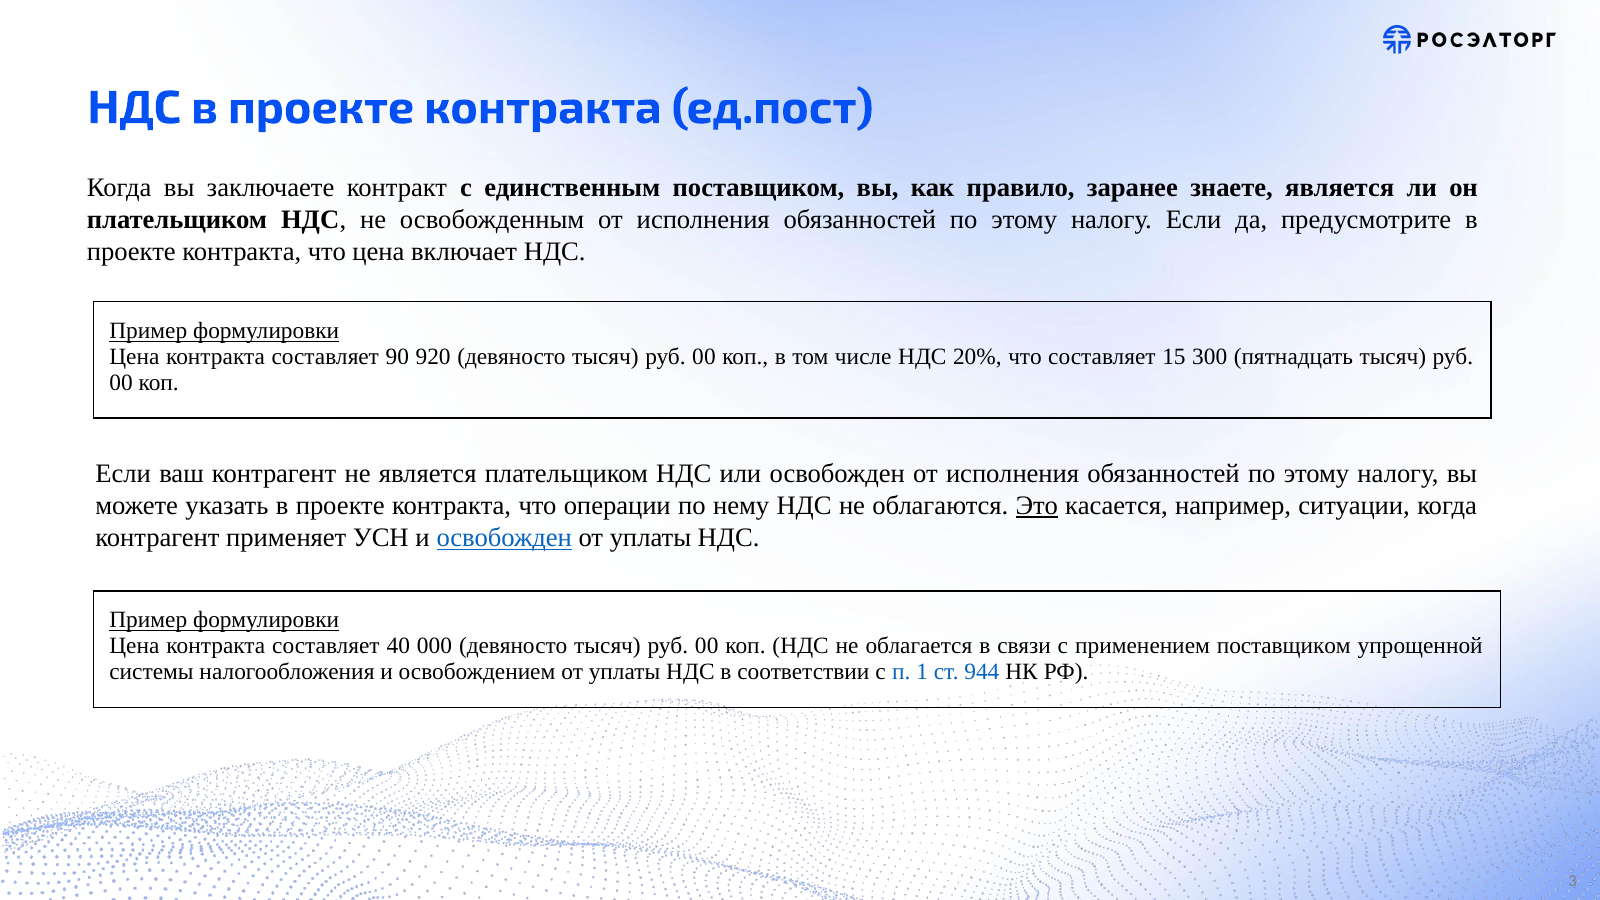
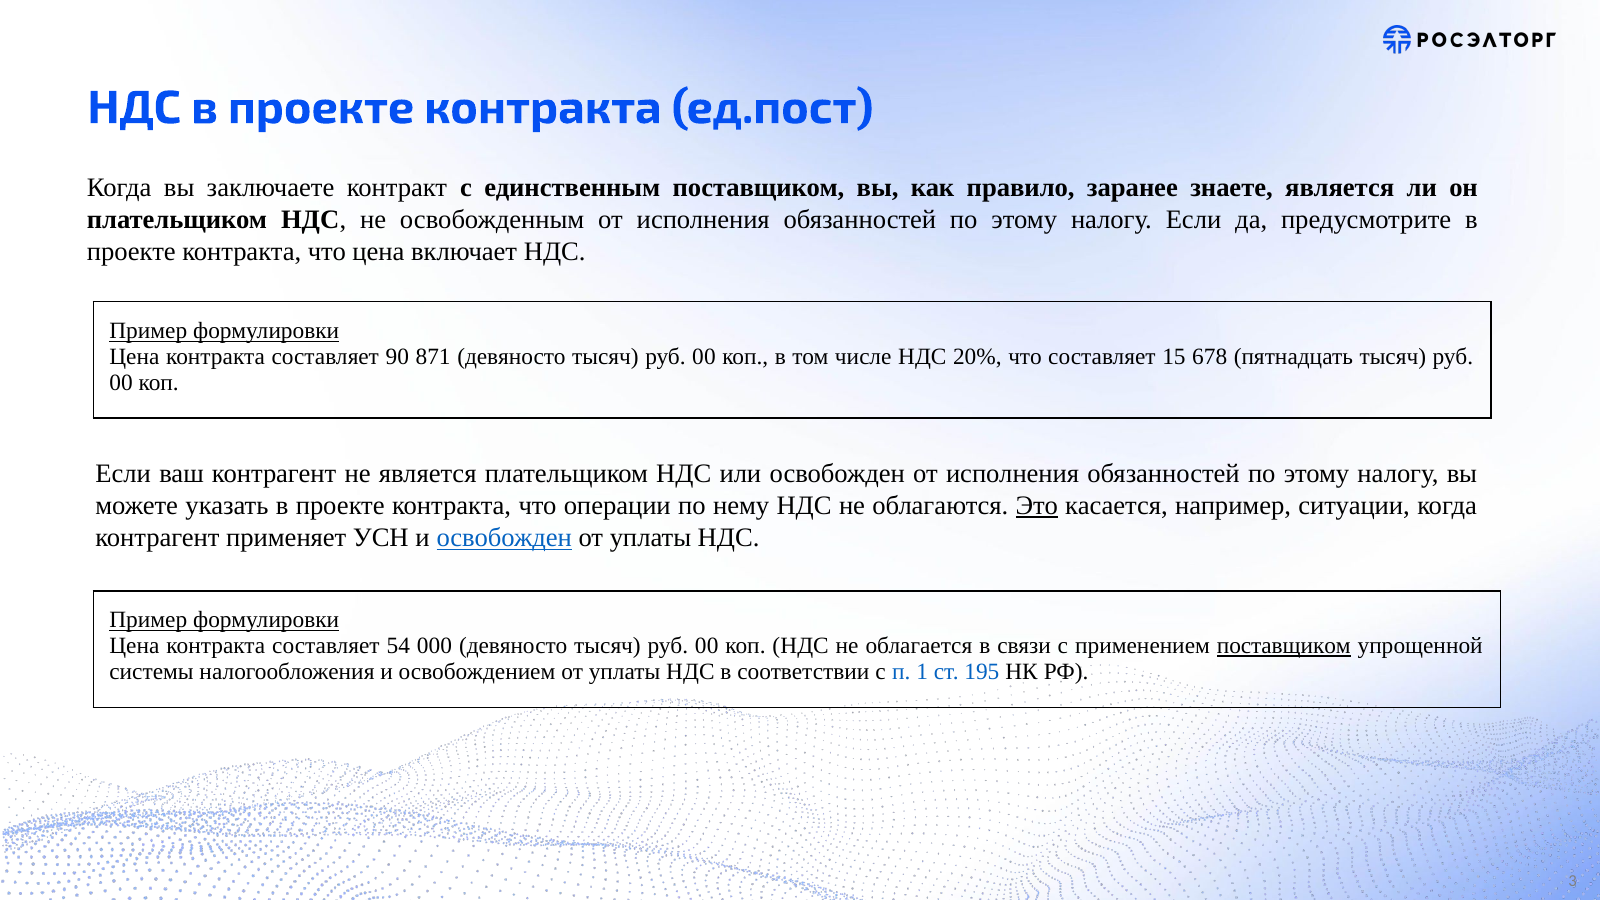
920: 920 -> 871
300: 300 -> 678
40: 40 -> 54
поставщиком at (1284, 646) underline: none -> present
944: 944 -> 195
